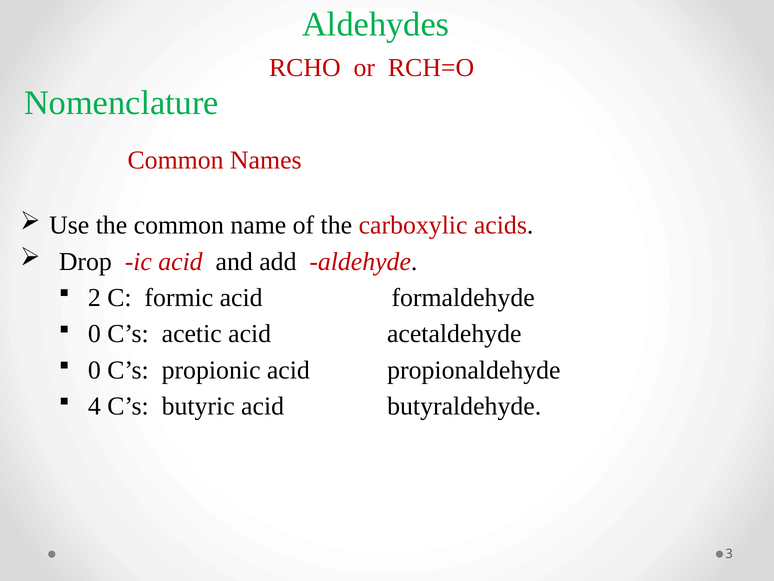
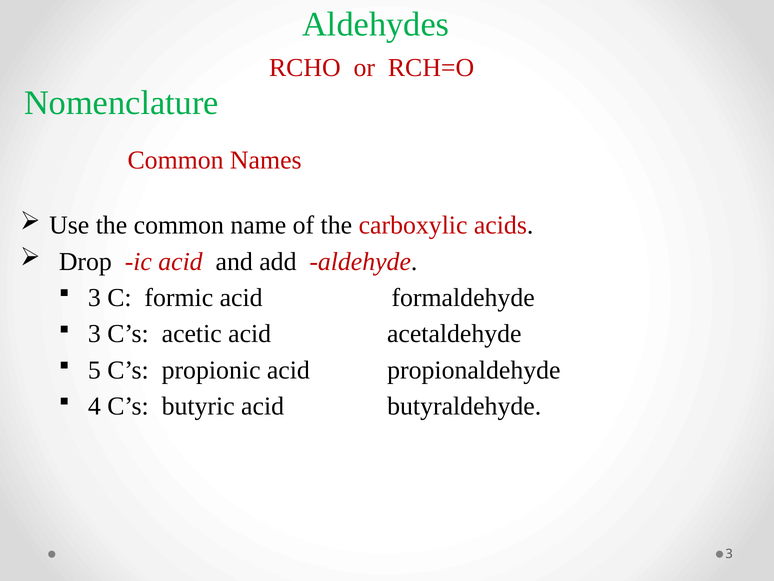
2 at (94, 297): 2 -> 3
0 at (94, 334): 0 -> 3
0 at (94, 370): 0 -> 5
